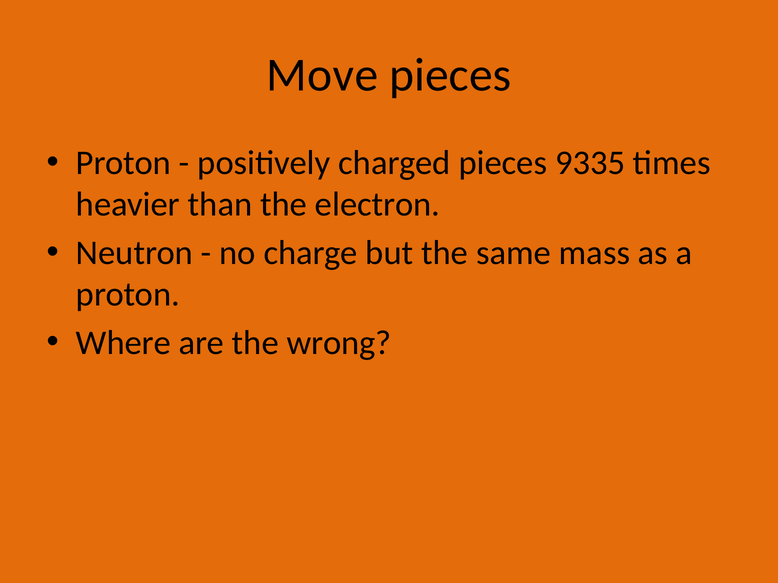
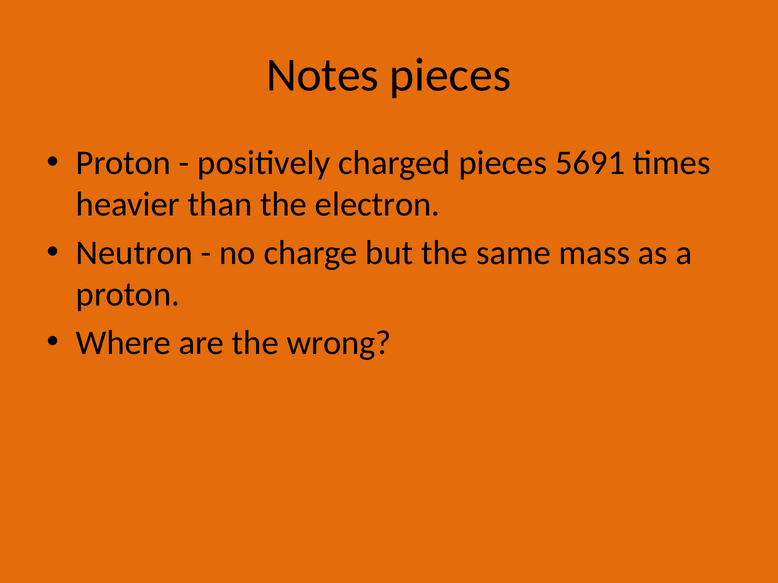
Move: Move -> Notes
9335: 9335 -> 5691
